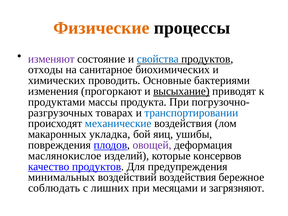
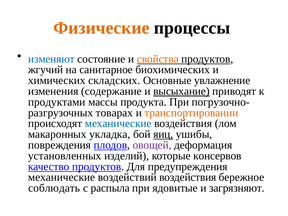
изменяют colour: purple -> blue
свойства colour: blue -> orange
отходы: отходы -> жгучий
проводить: проводить -> складских
бактериями: бактериями -> увлажнение
прогоркают: прогоркают -> содержание
транспортировании colour: blue -> orange
яиц underline: none -> present
маслянокислое: маслянокислое -> установленных
минимальных at (62, 177): минимальных -> механические
лишних: лишних -> распыла
месяцами: месяцами -> ядовитые
